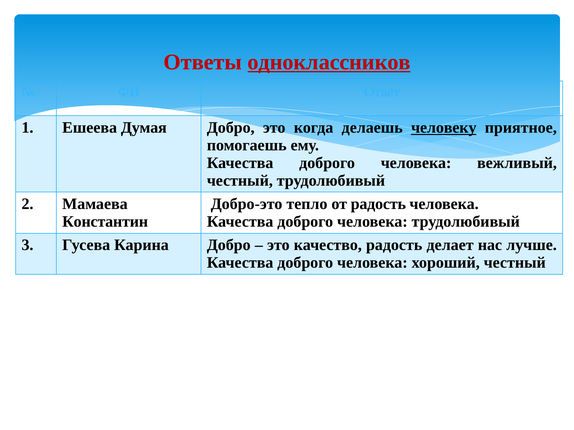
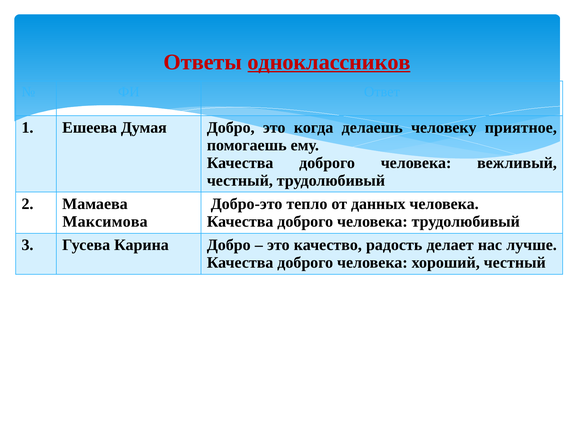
человеку underline: present -> none
от радость: радость -> данных
Константин: Константин -> Максимова
